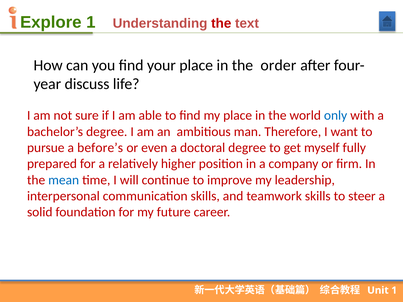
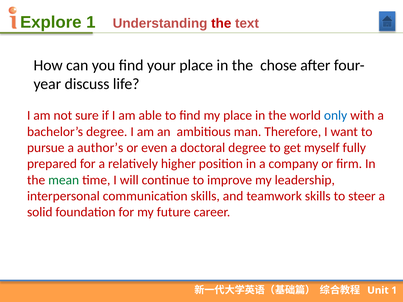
order: order -> chose
before’s: before’s -> author’s
mean colour: blue -> green
